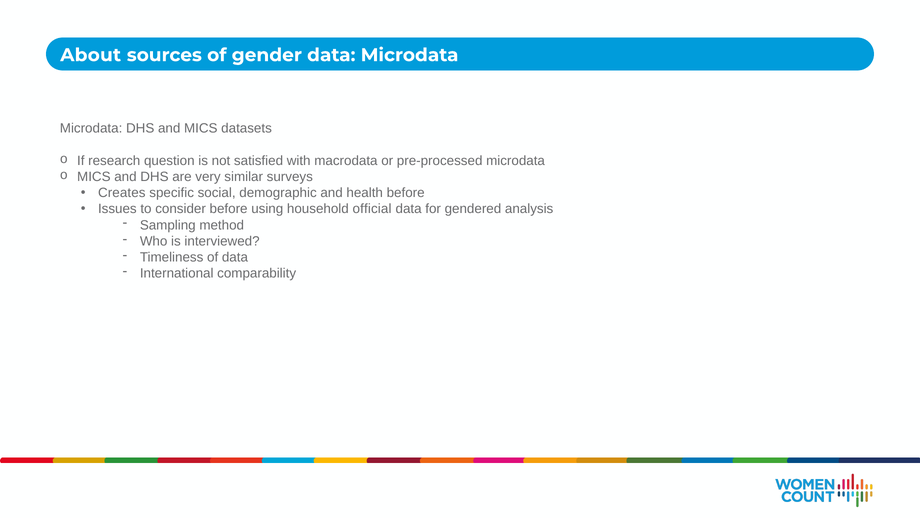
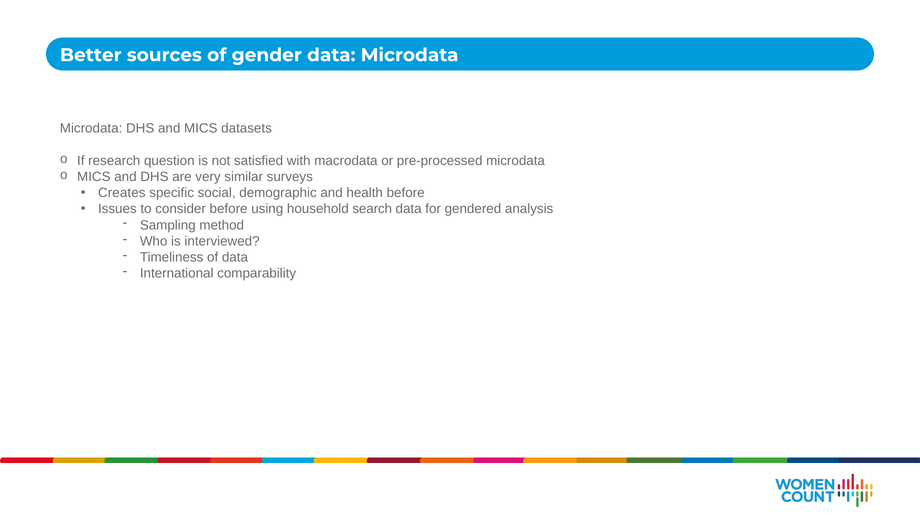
About: About -> Better
official: official -> search
